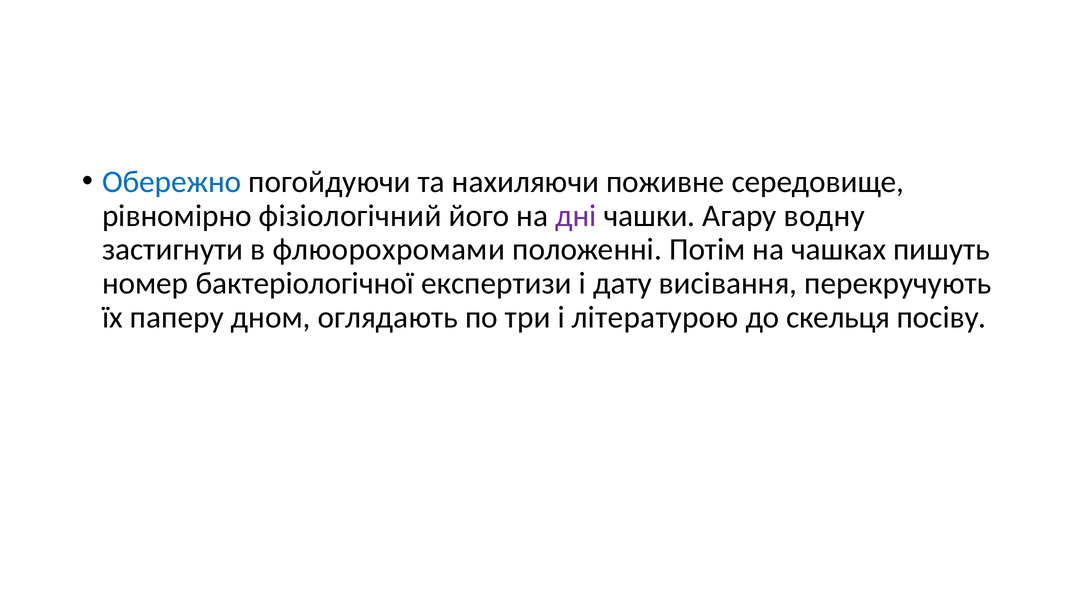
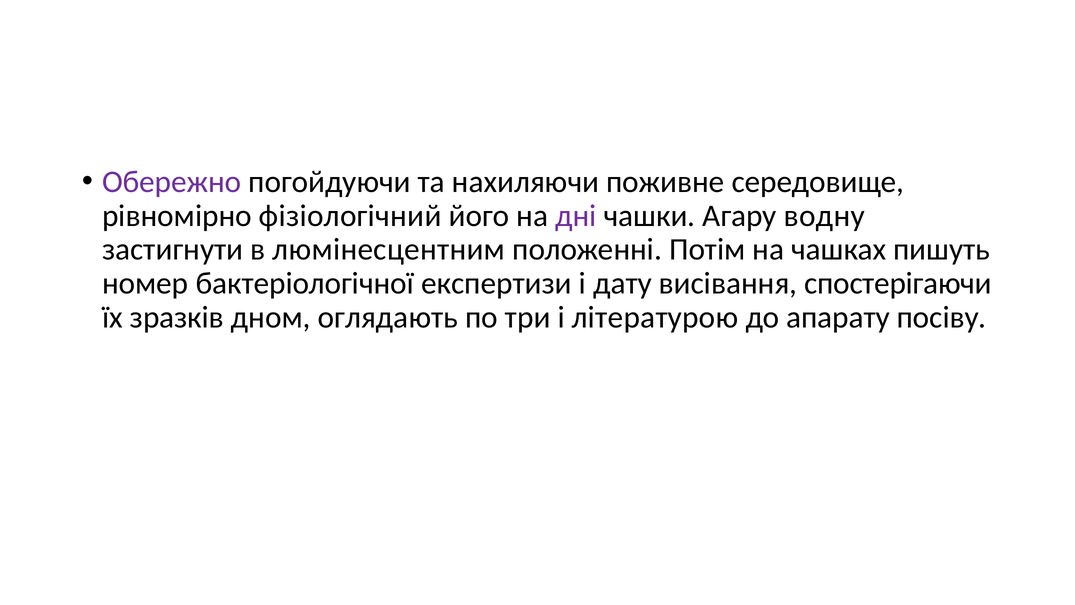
Обережно colour: blue -> purple
флюорохромами: флюорохромами -> люмінесцентним
перекручують: перекручують -> спостерігаючи
паперу: паперу -> зразків
скельця: скельця -> апарату
